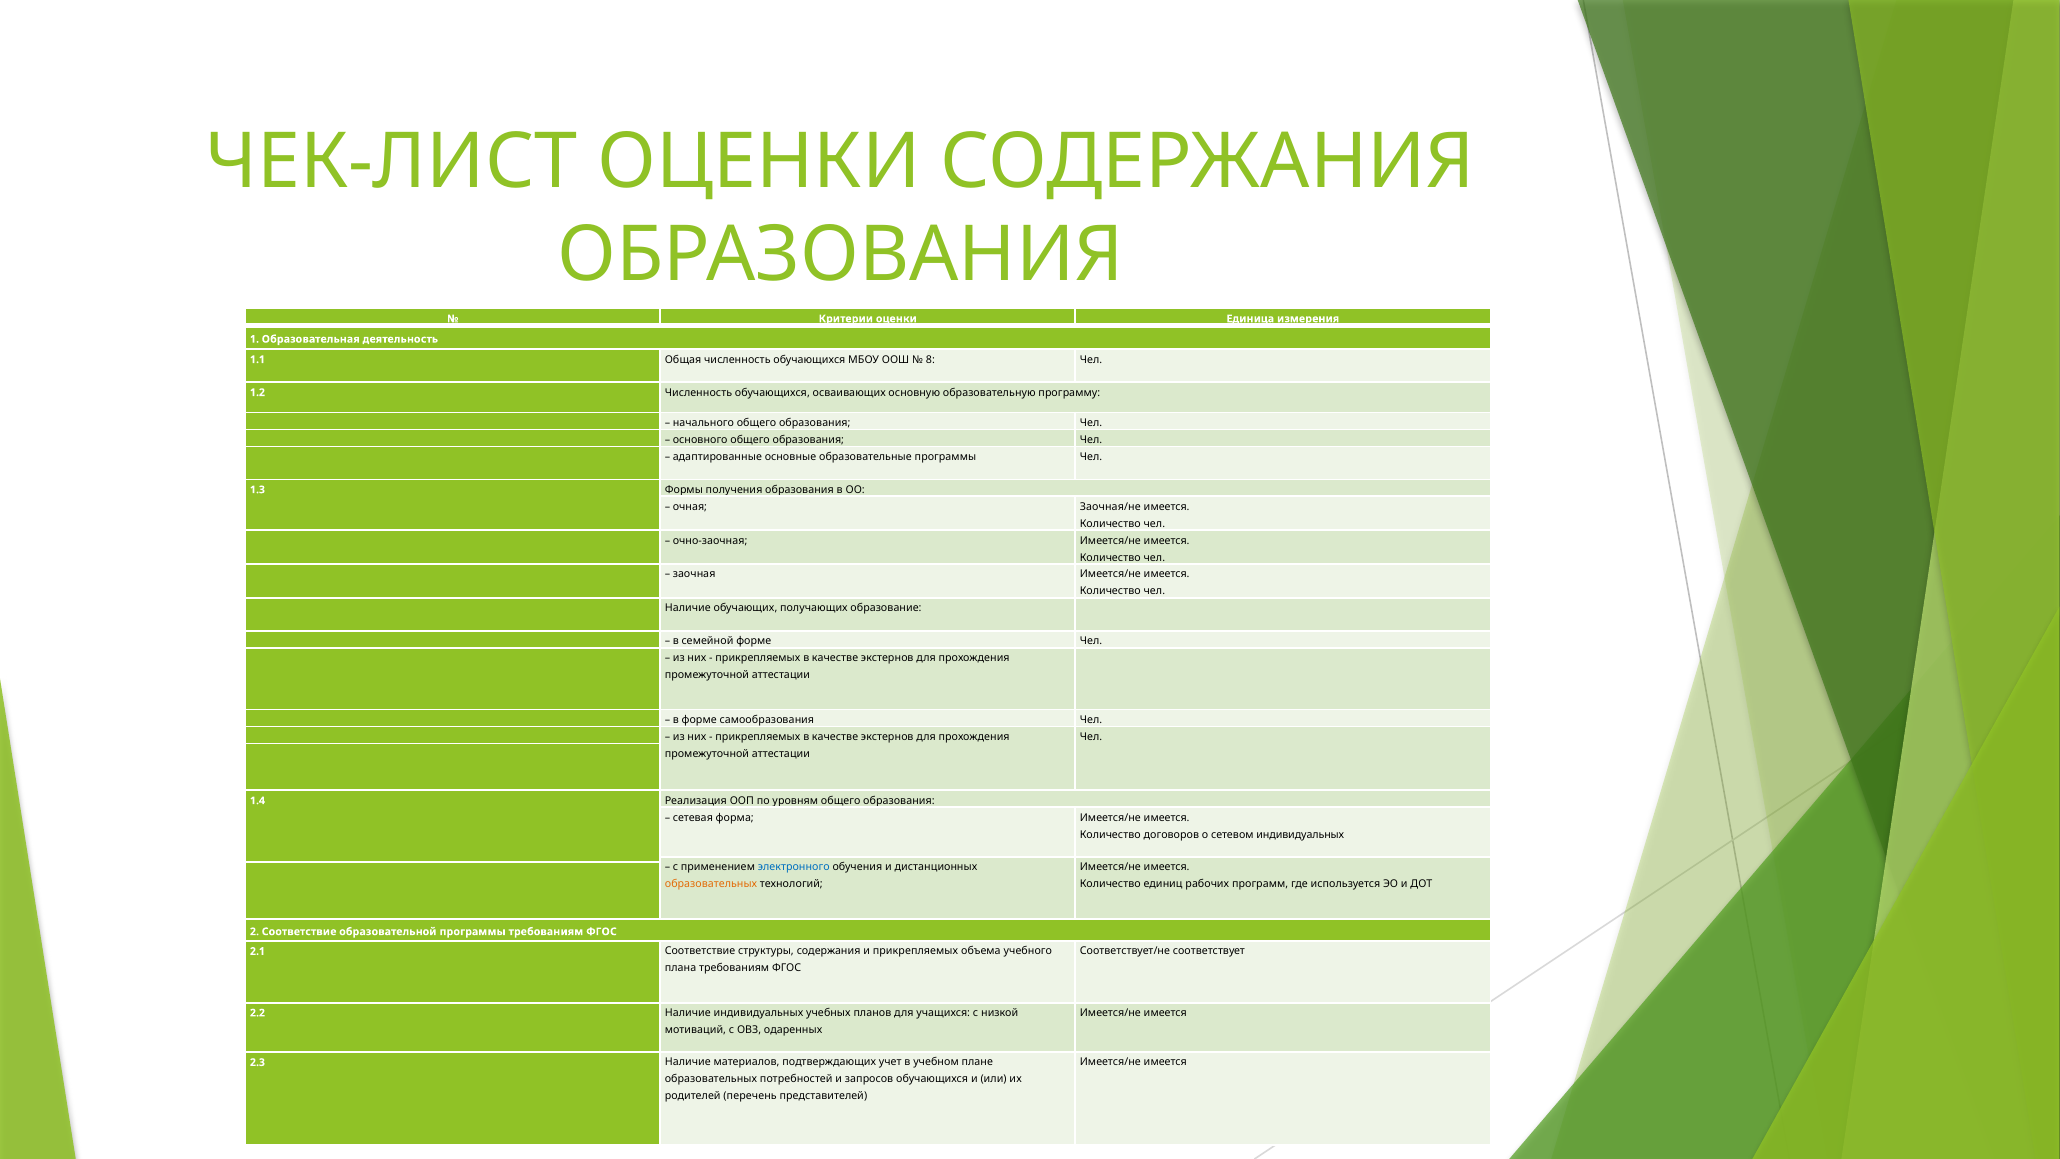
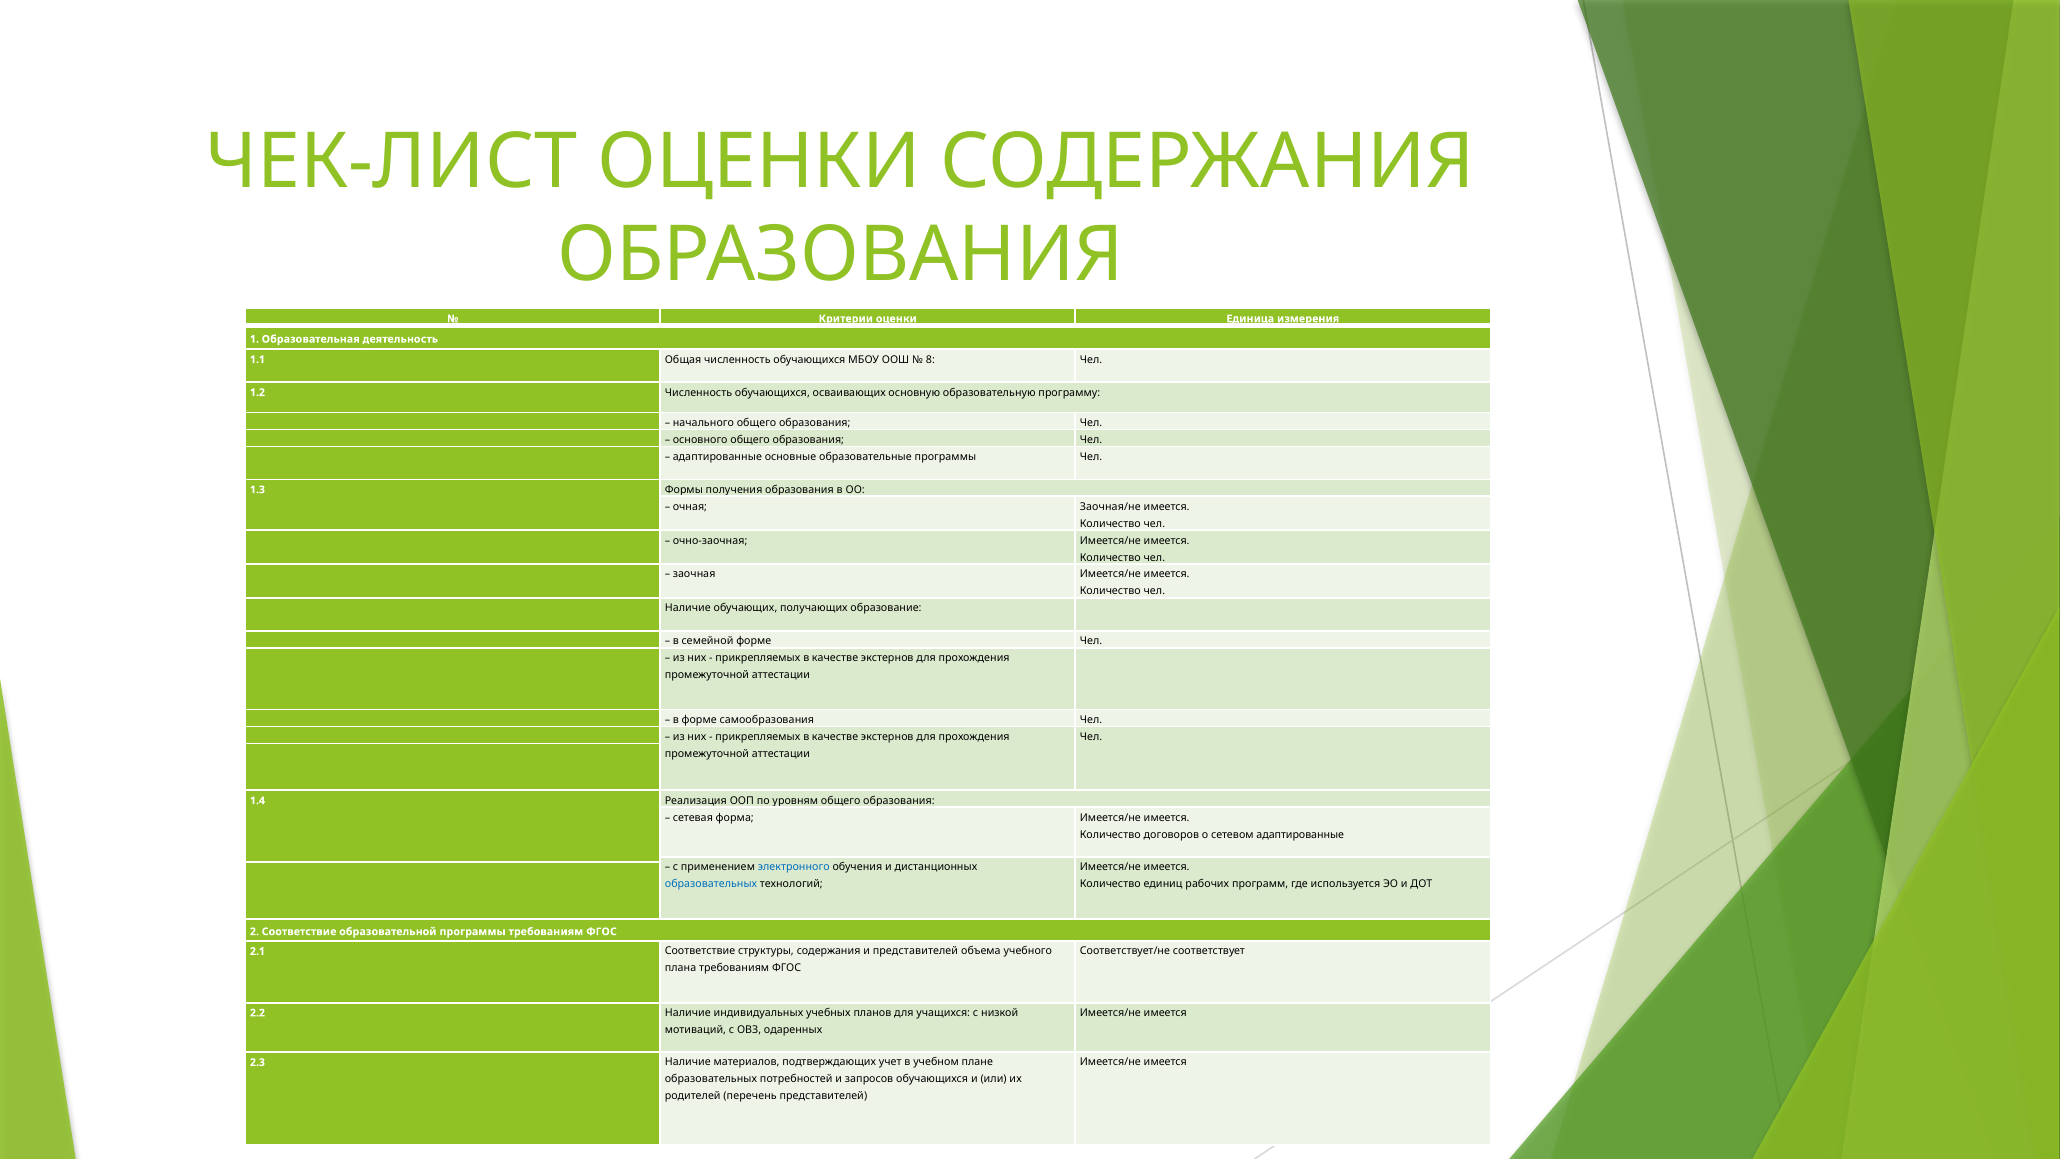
сетевом индивидуальных: индивидуальных -> адаптированные
образовательных at (711, 884) colour: orange -> blue
и прикрепляемых: прикрепляемых -> представителей
